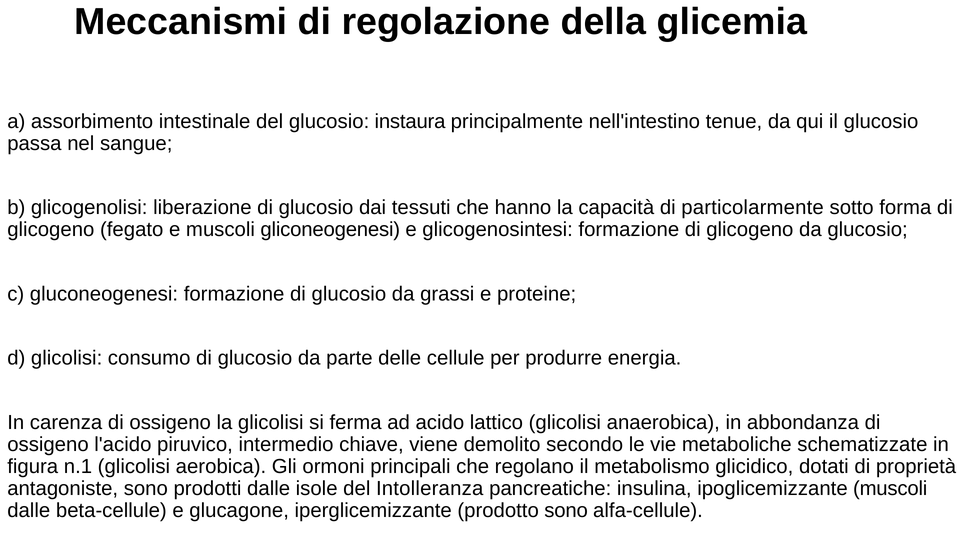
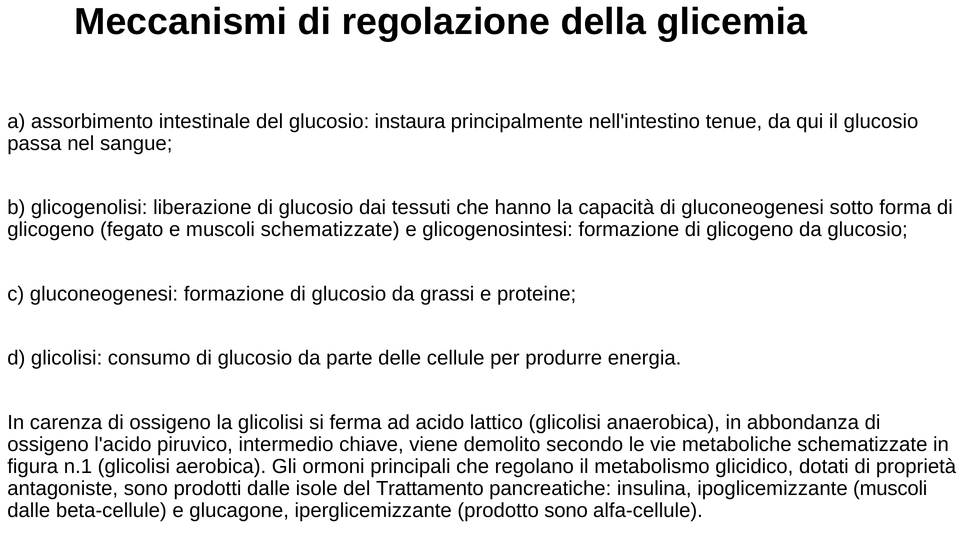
di particolarmente: particolarmente -> gluconeogenesi
muscoli gliconeogenesi: gliconeogenesi -> schematizzate
Intolleranza: Intolleranza -> Trattamento
